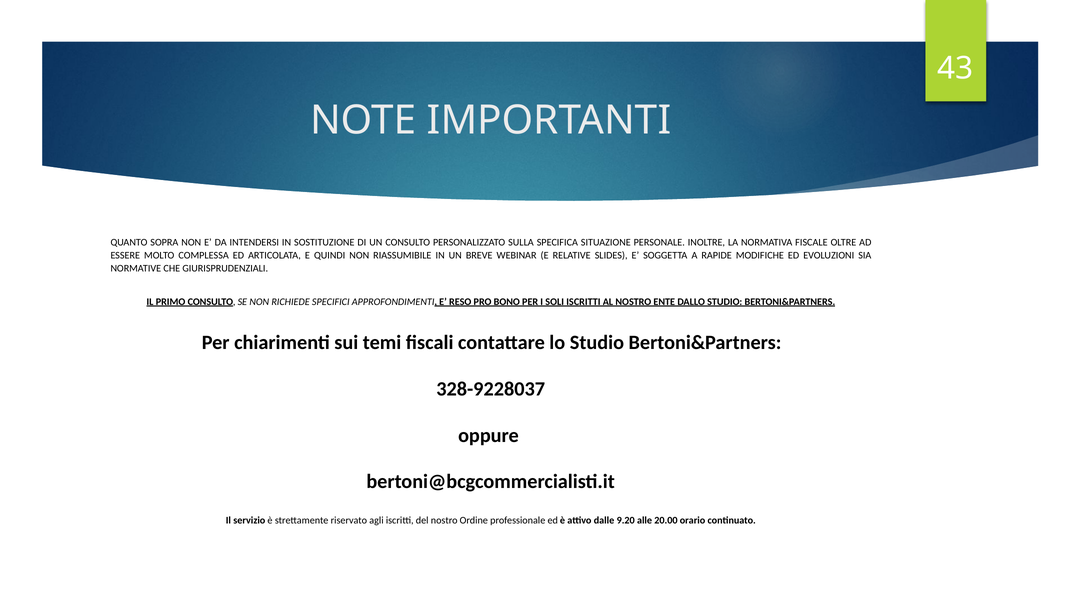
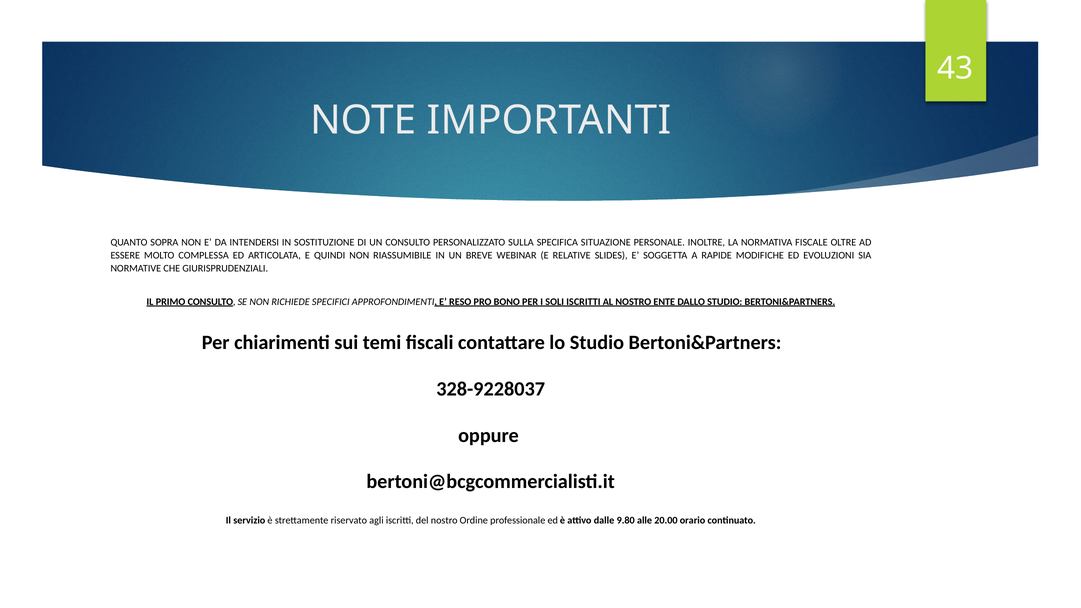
9.20: 9.20 -> 9.80
